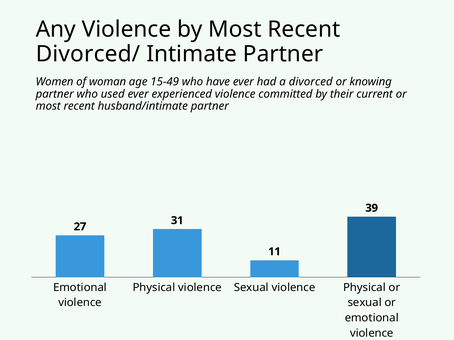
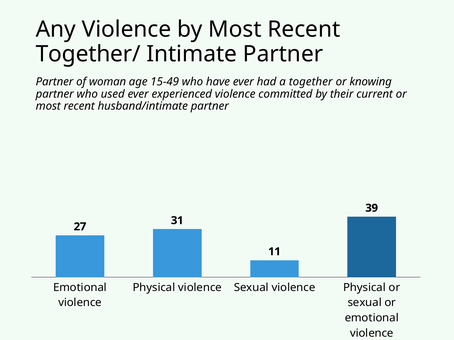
Divorced/: Divorced/ -> Together/
Women at (55, 82): Women -> Partner
divorced: divorced -> together
